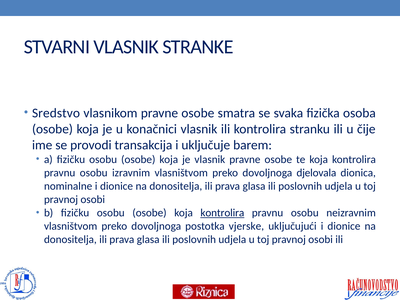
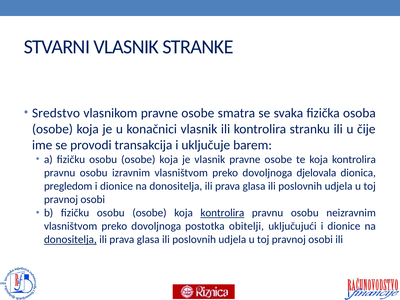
nominalne: nominalne -> pregledom
vjerske: vjerske -> obitelji
donositelja at (70, 240) underline: none -> present
